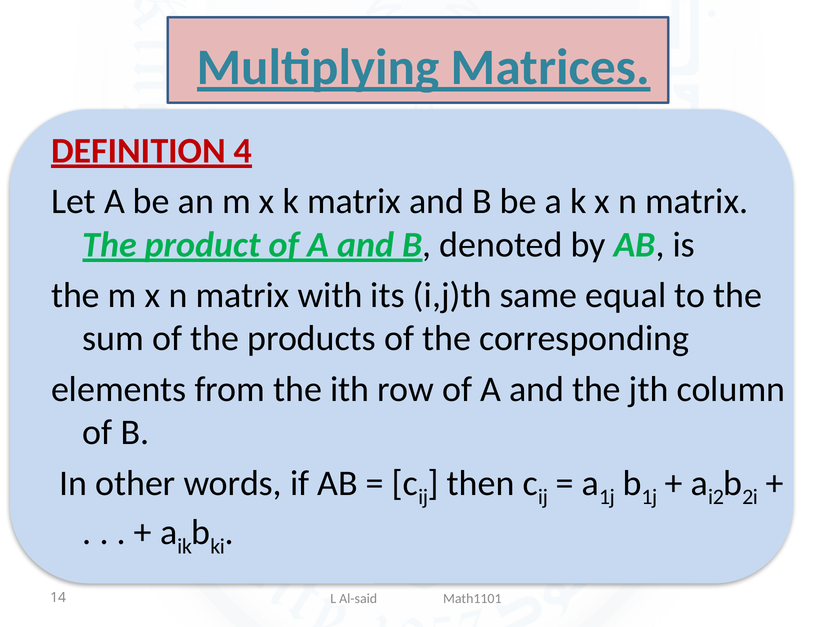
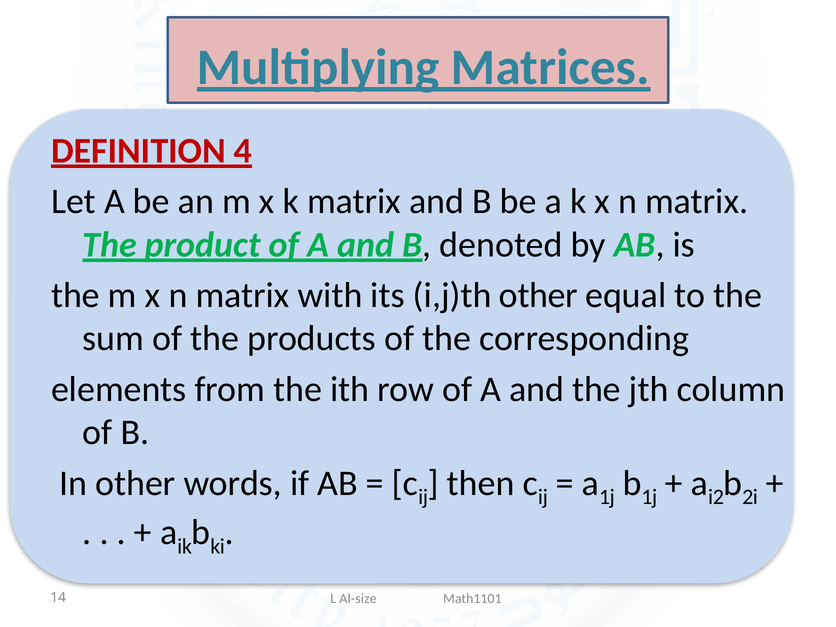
i,j)th same: same -> other
Al-said: Al-said -> Al-size
